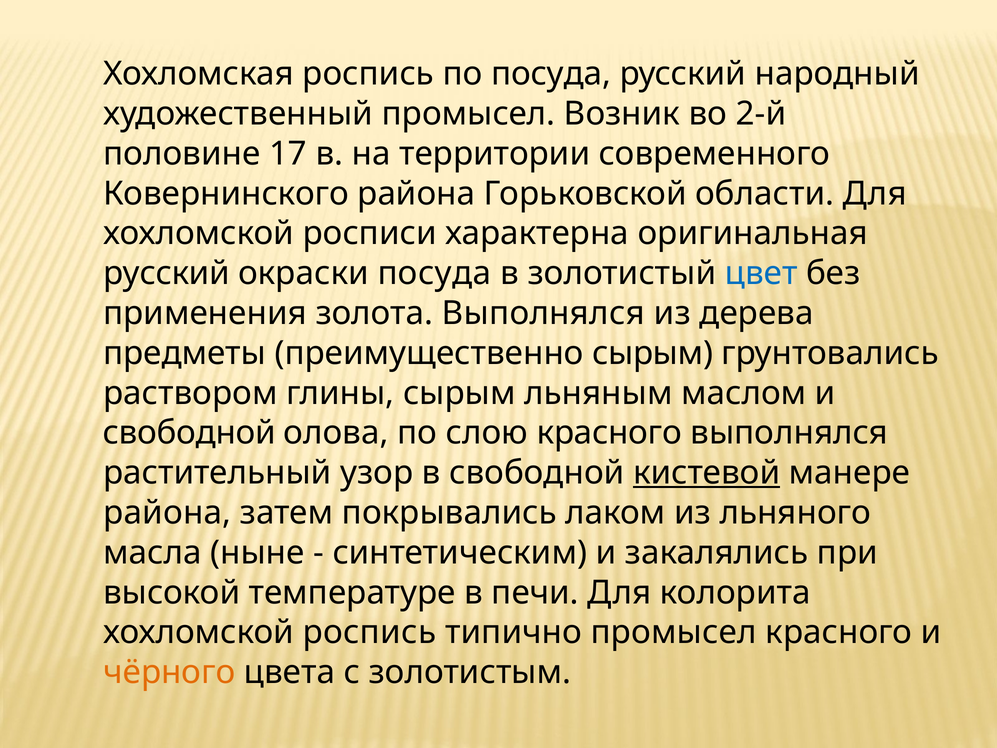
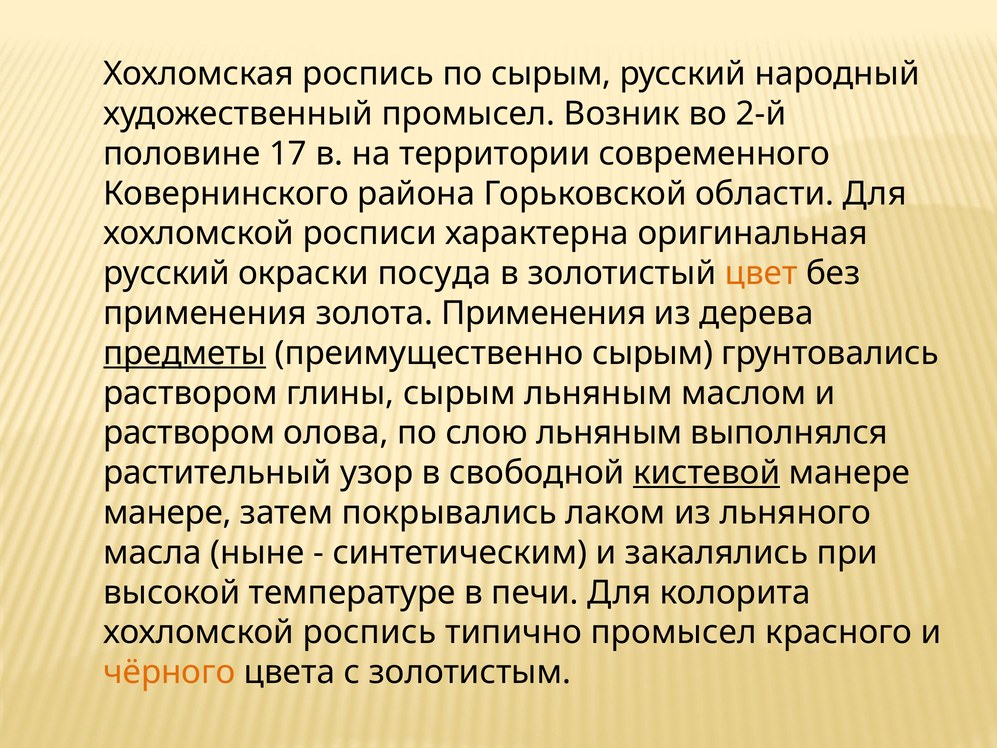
по посуда: посуда -> сырым
цвет colour: blue -> orange
золота Выполнялся: Выполнялся -> Применения
предметы underline: none -> present
свободной at (189, 433): свободной -> раствором
слою красного: красного -> льняным
района at (167, 513): района -> манере
